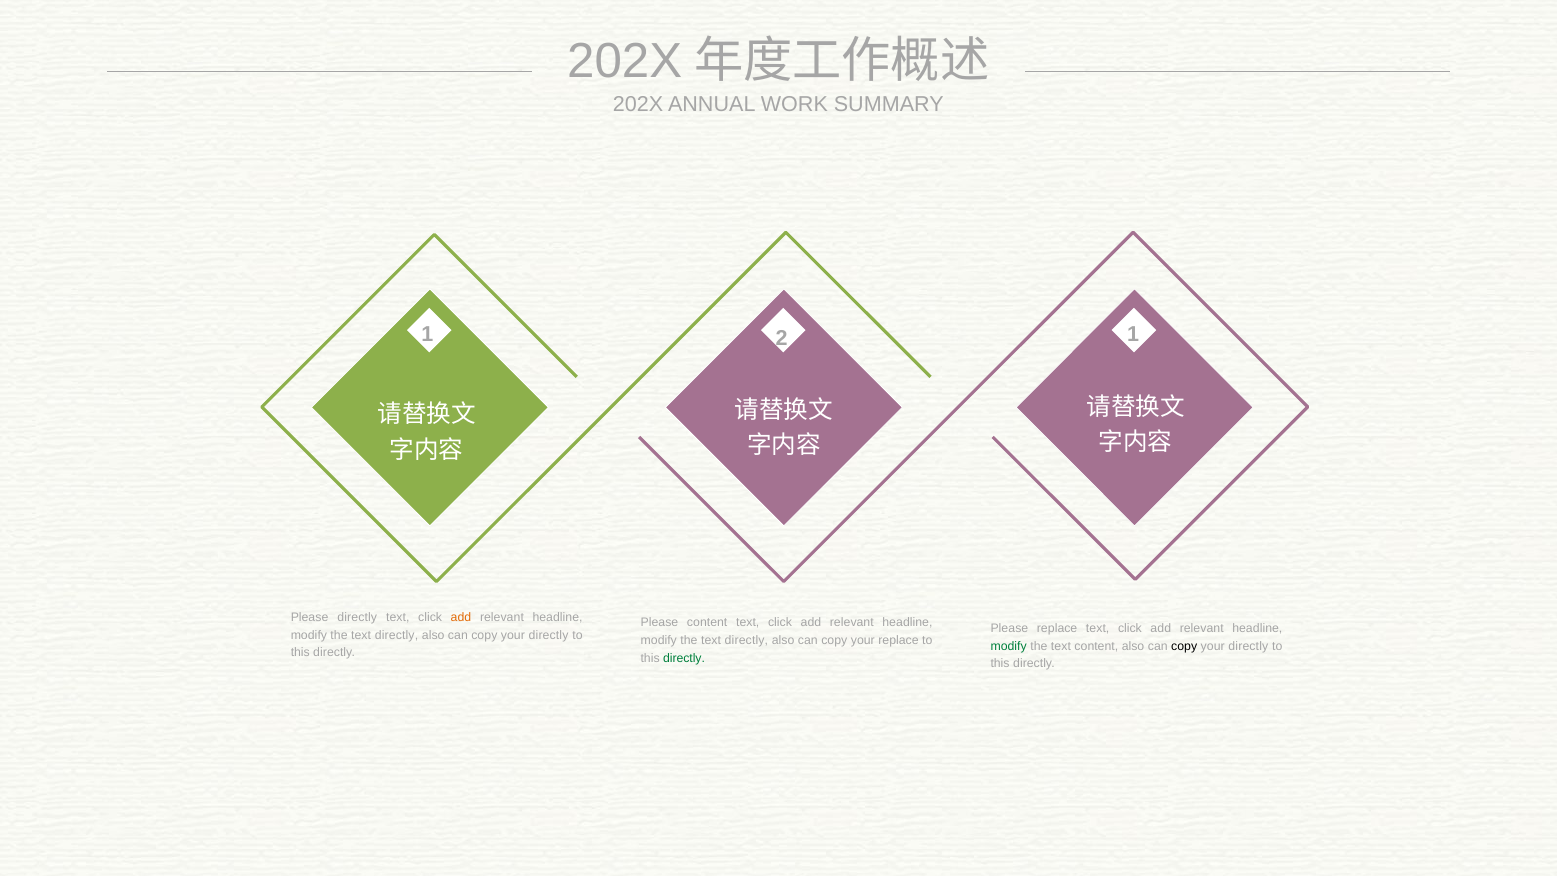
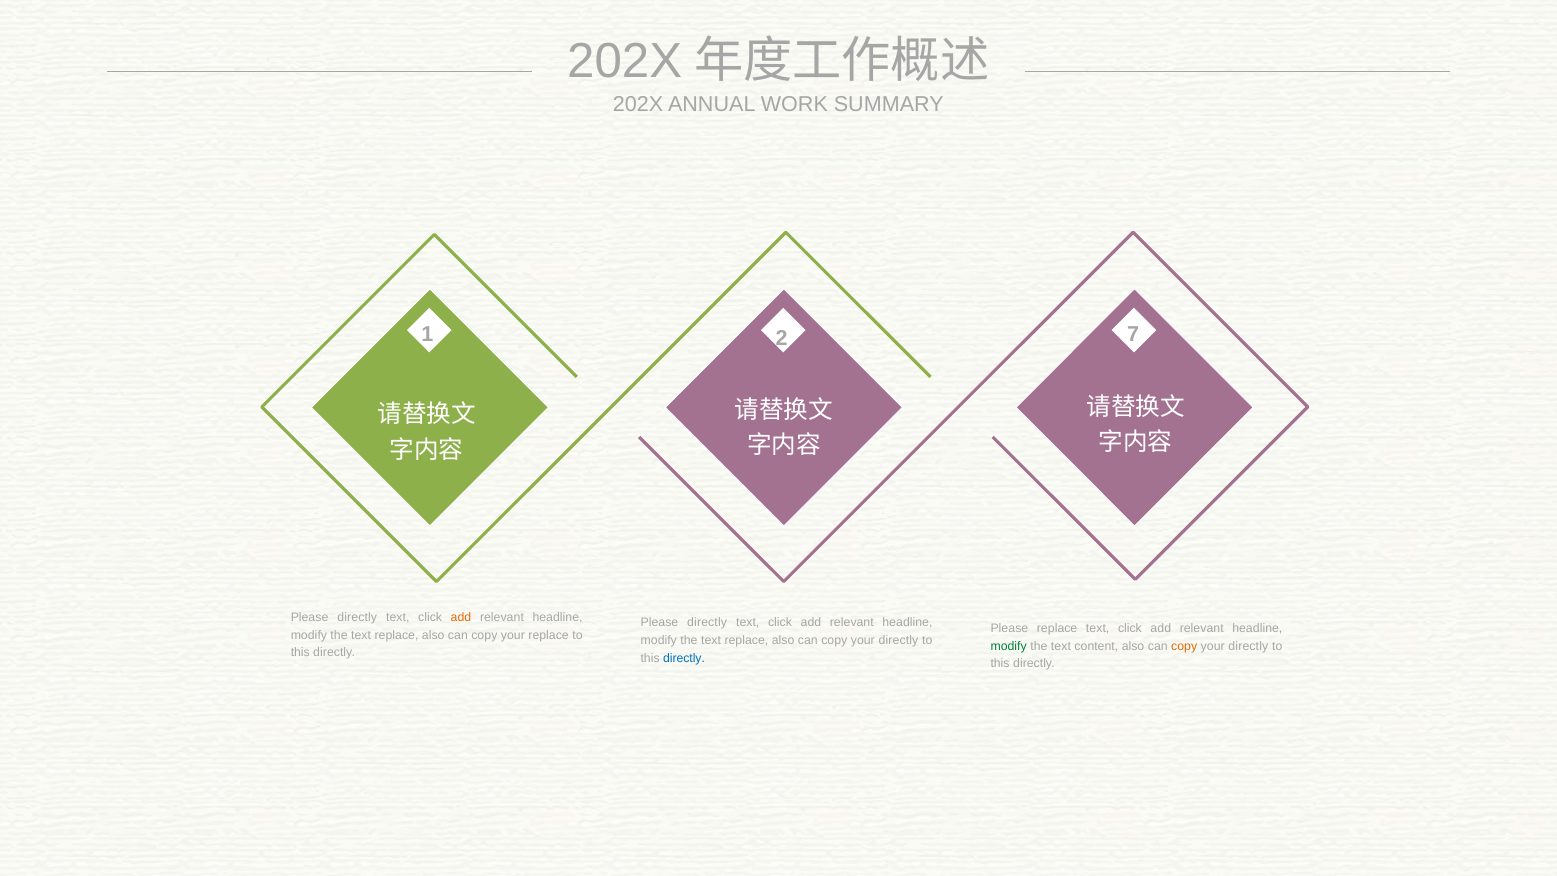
2 1: 1 -> 7
content at (707, 623): content -> directly
directly at (397, 635): directly -> replace
directly at (549, 635): directly -> replace
directly at (746, 640): directly -> replace
replace at (899, 640): replace -> directly
copy at (1184, 646) colour: black -> orange
directly at (684, 658) colour: green -> blue
